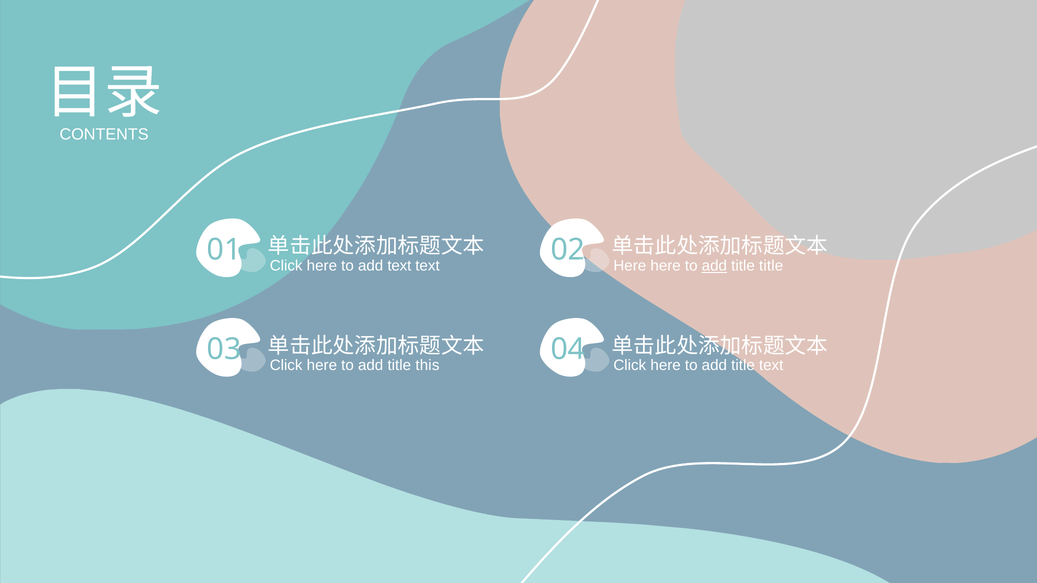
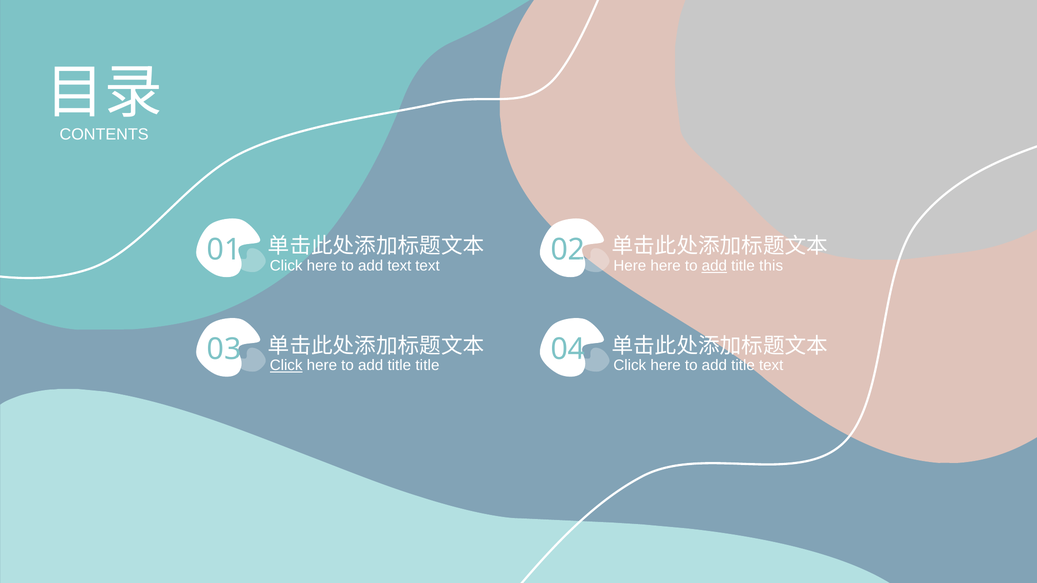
title title: title -> this
Click at (286, 366) underline: none -> present
title this: this -> title
